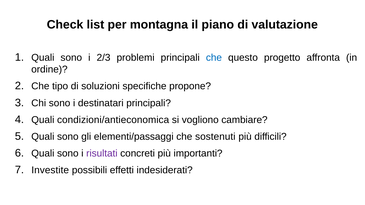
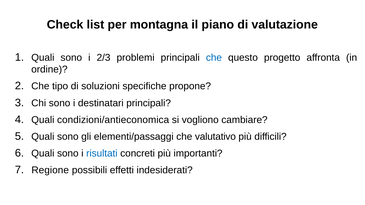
sostenuti: sostenuti -> valutativo
risultati colour: purple -> blue
Investite: Investite -> Regione
